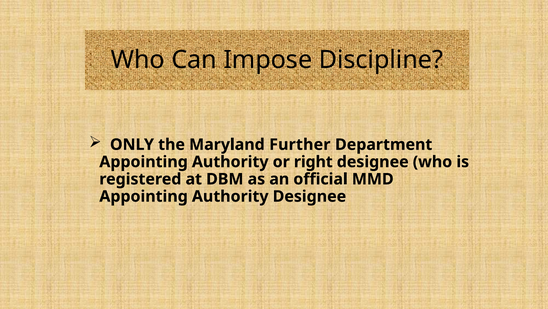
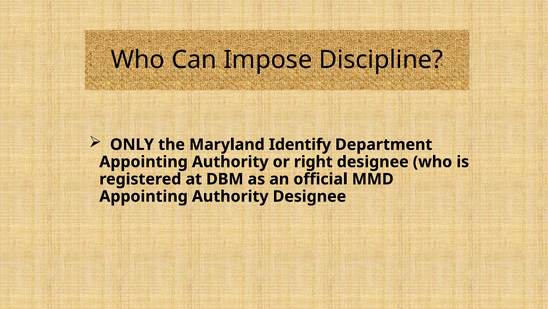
Further: Further -> Identify
